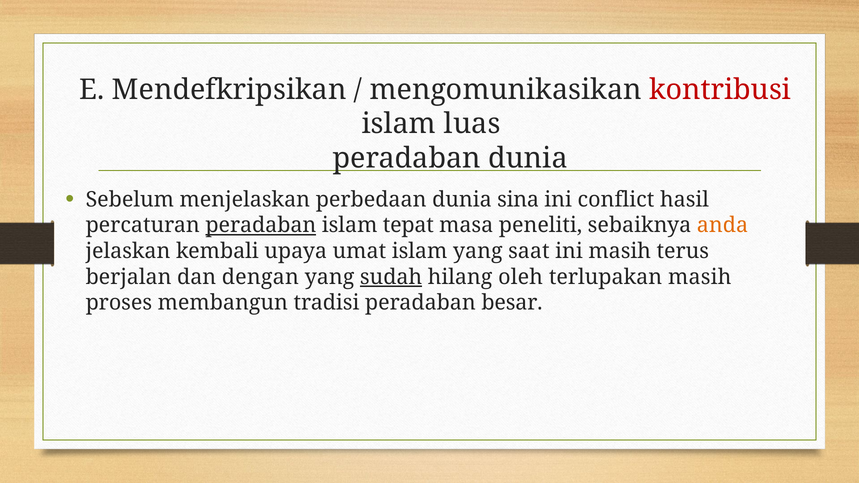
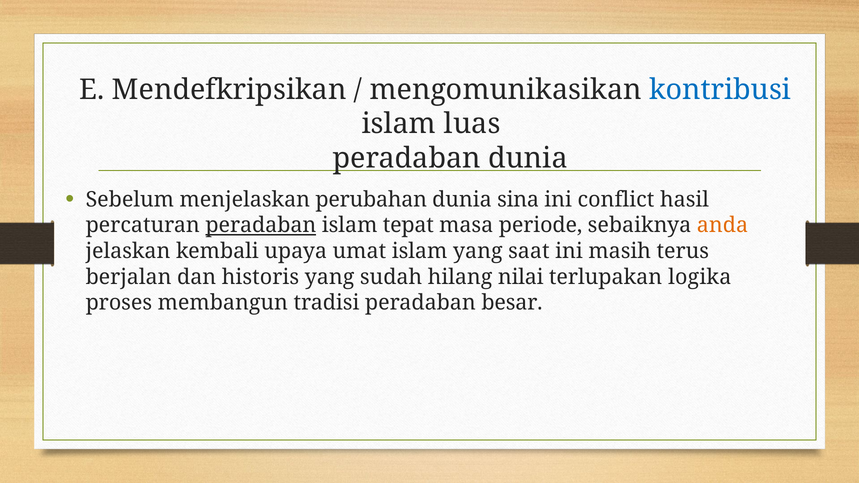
kontribusi colour: red -> blue
perbedaan: perbedaan -> perubahan
peneliti: peneliti -> periode
dengan: dengan -> historis
sudah underline: present -> none
oleh: oleh -> nilai
terlupakan masih: masih -> logika
